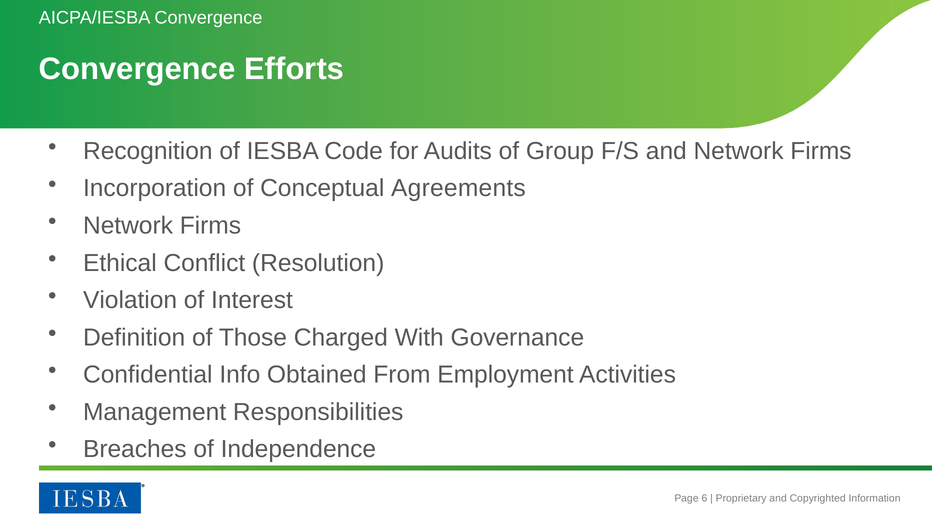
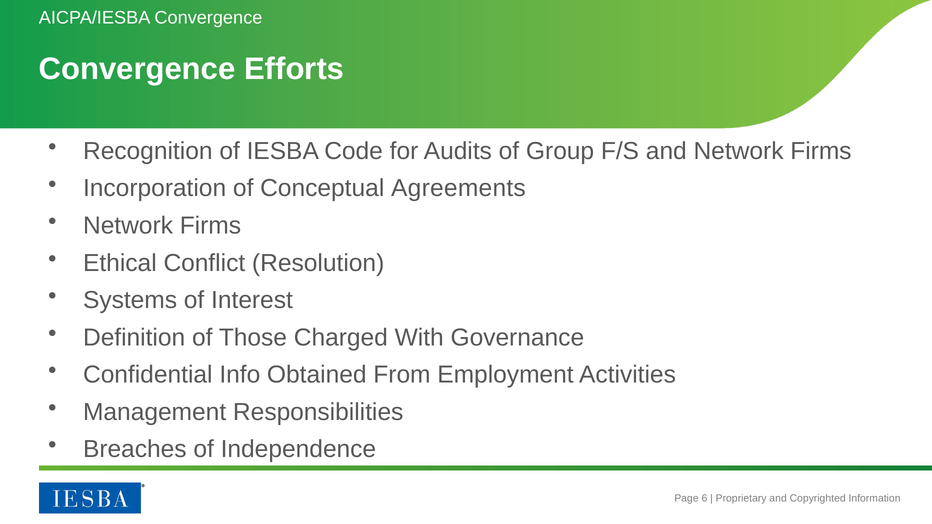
Violation: Violation -> Systems
